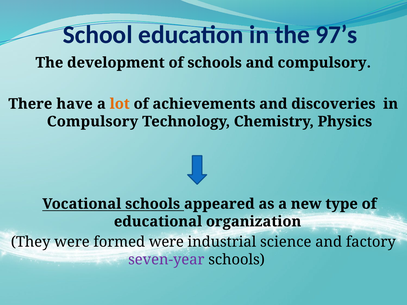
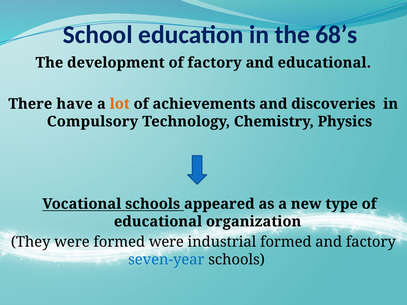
97’s: 97’s -> 68’s
of schools: schools -> factory
and compulsory: compulsory -> educational
industrial science: science -> formed
seven-year colour: purple -> blue
